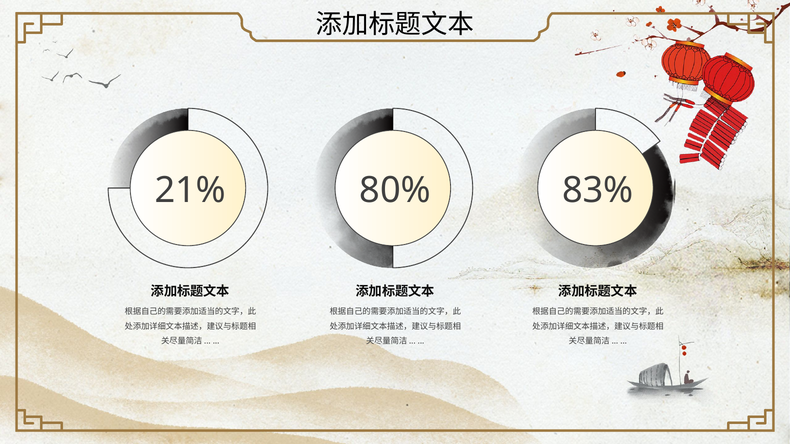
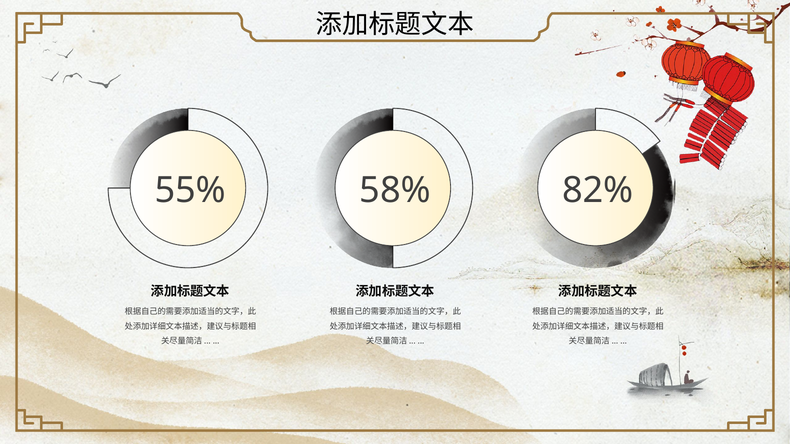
21%: 21% -> 55%
80%: 80% -> 58%
83%: 83% -> 82%
